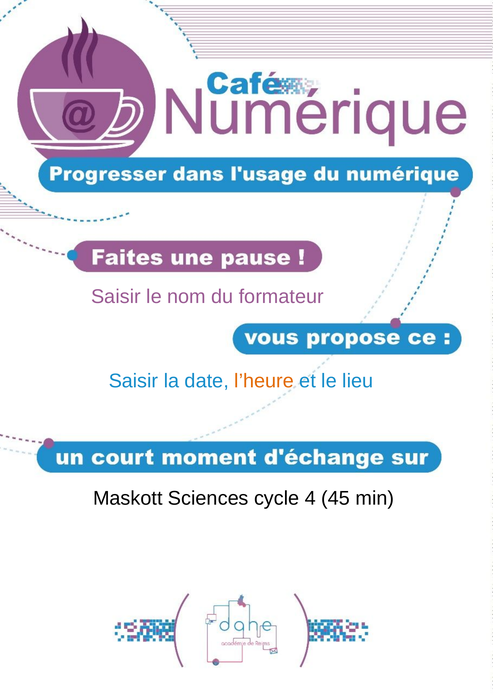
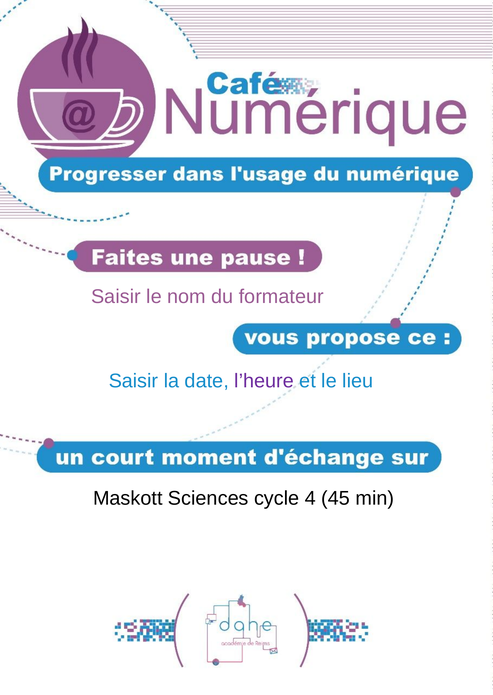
l’heure colour: orange -> purple
